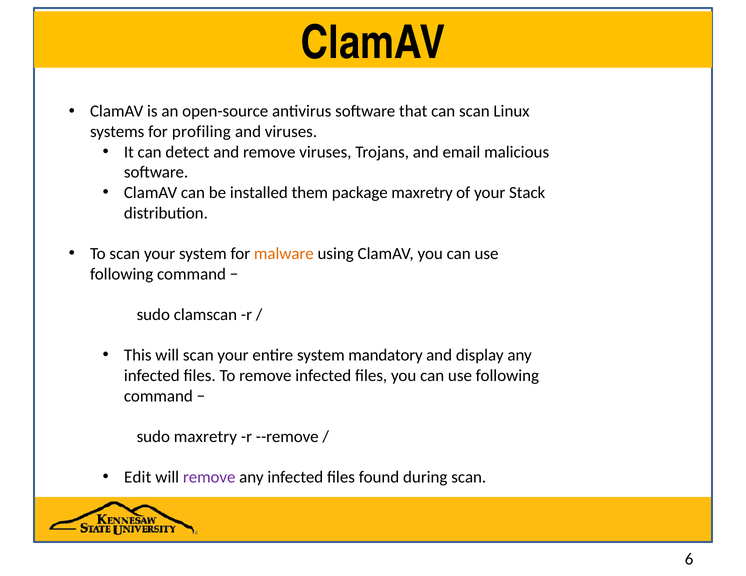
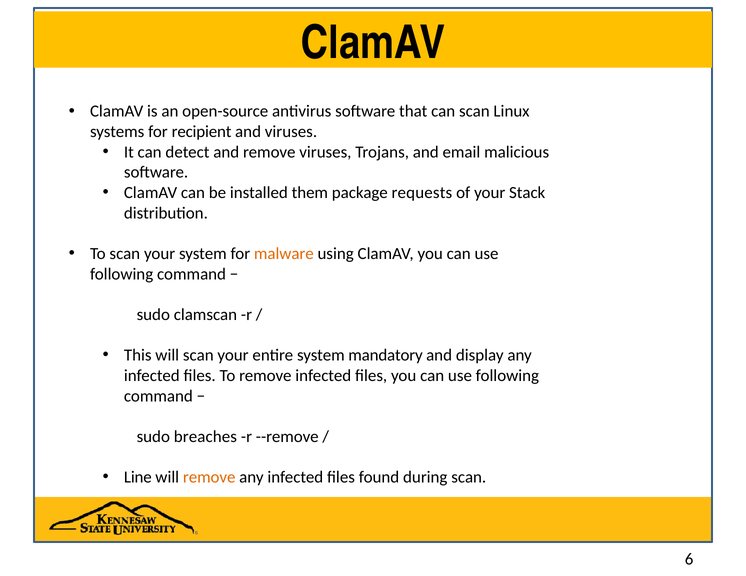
profiling: profiling -> recipient
package maxretry: maxretry -> requests
sudo maxretry: maxretry -> breaches
Edit: Edit -> Line
remove at (209, 478) colour: purple -> orange
